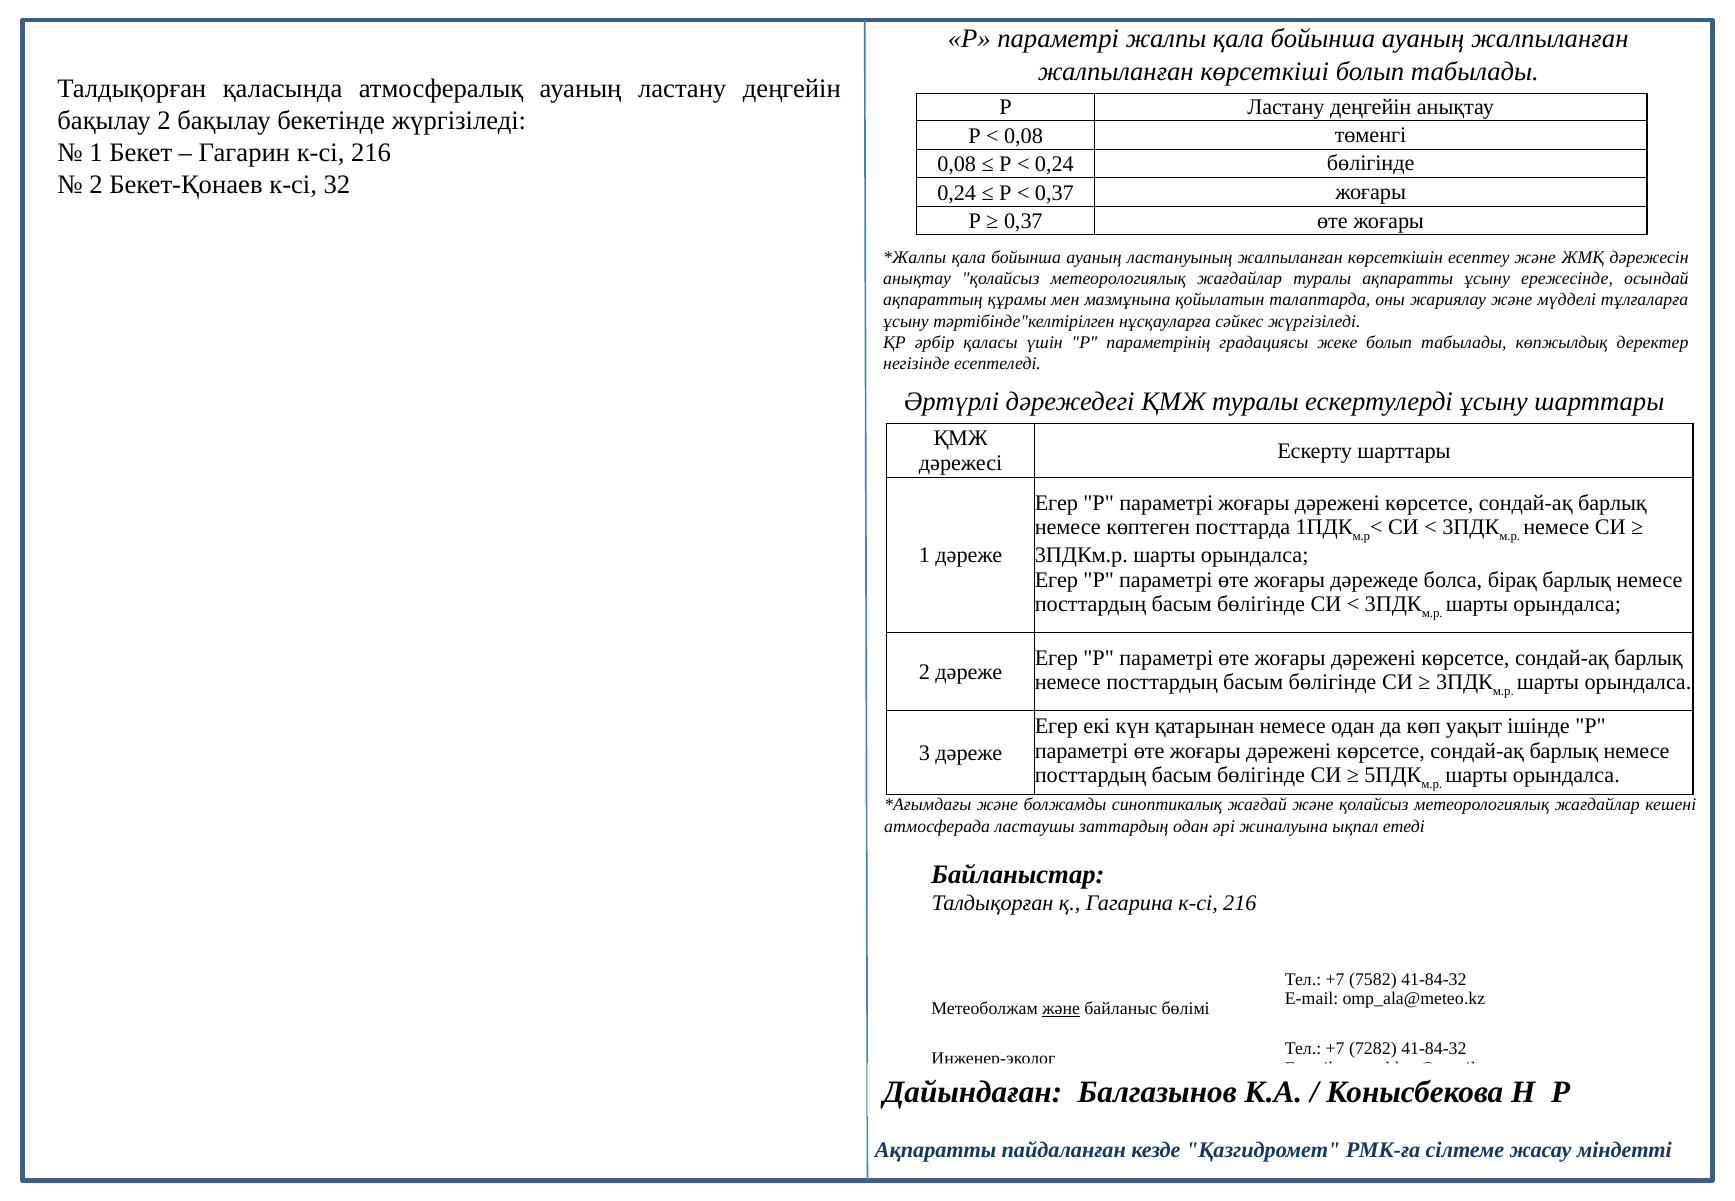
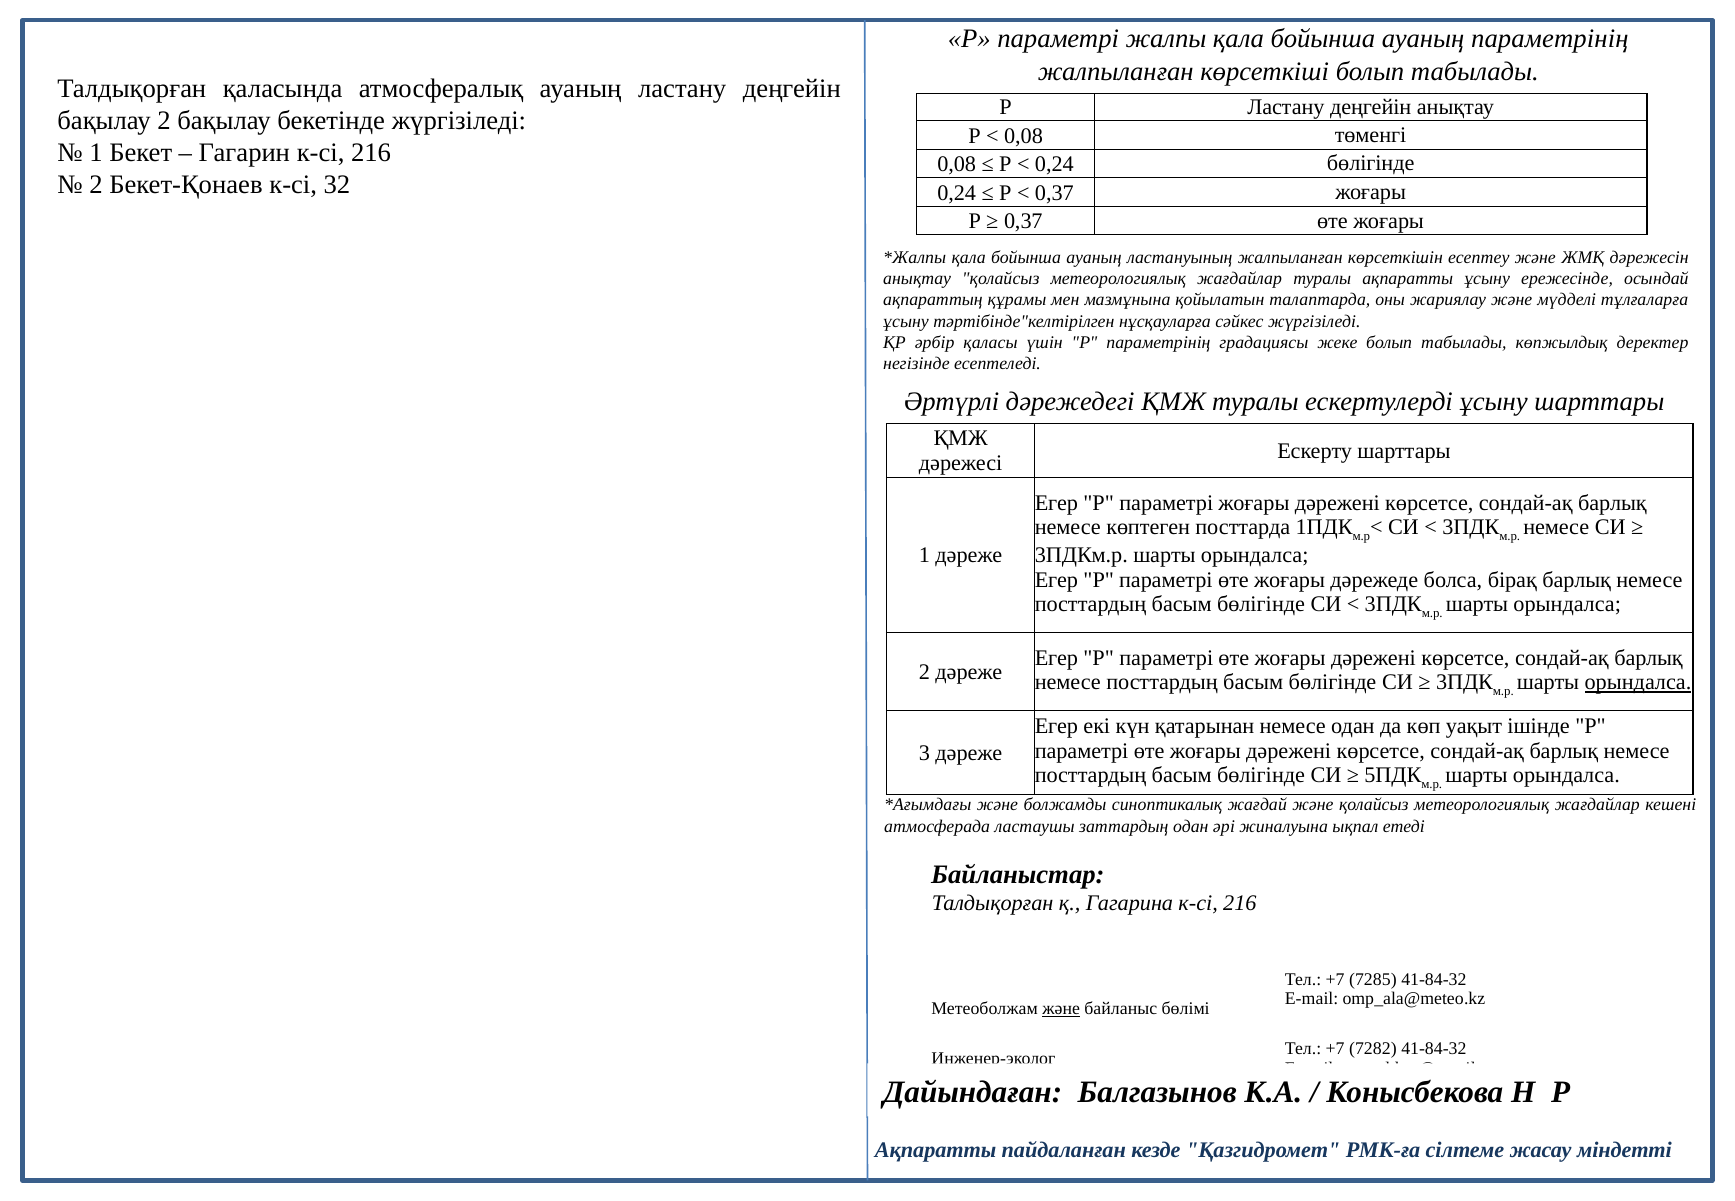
ауаның жалпыланған: жалпыланған -> параметрінің
орындалса at (1638, 682) underline: none -> present
7582: 7582 -> 7285
